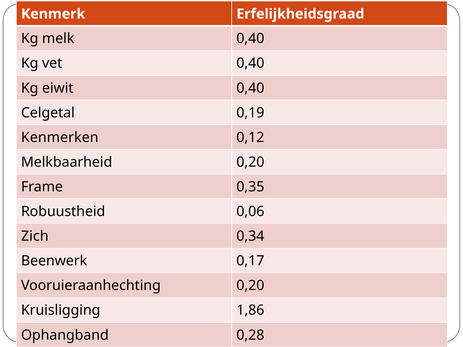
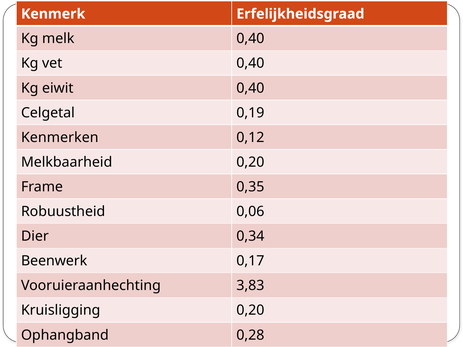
Zich: Zich -> Dier
Vooruieraanhechting 0,20: 0,20 -> 3,83
Kruisligging 1,86: 1,86 -> 0,20
